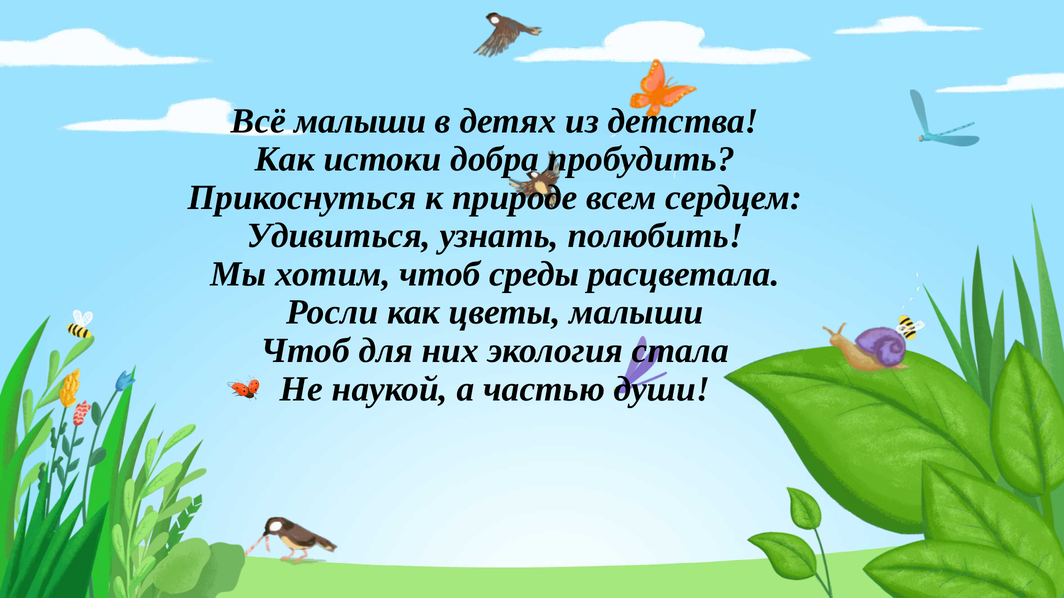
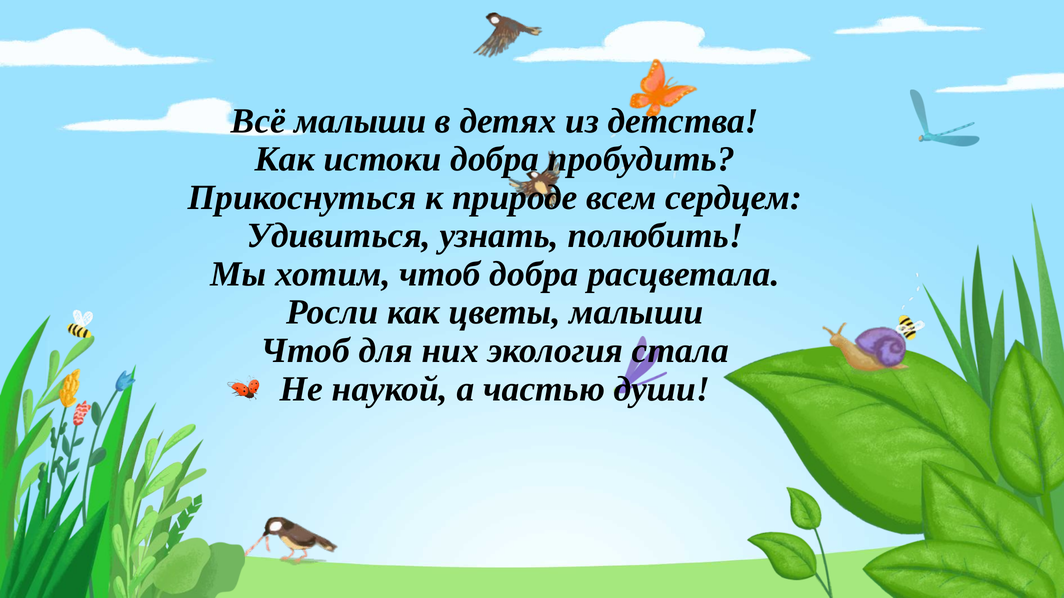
чтоб среды: среды -> добра
